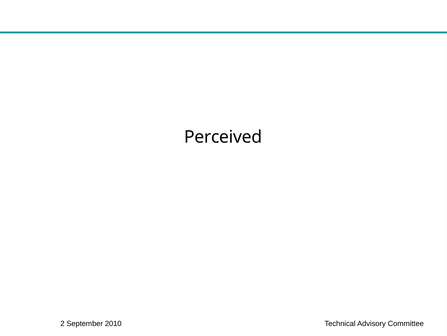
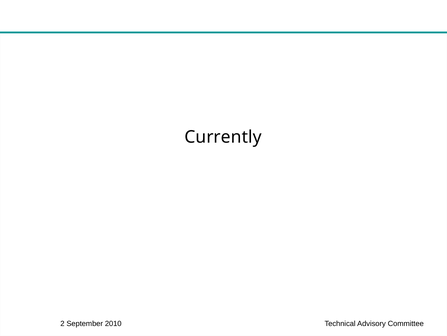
Perceived: Perceived -> Currently
